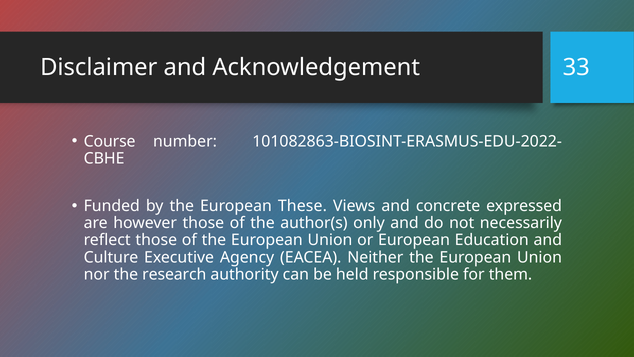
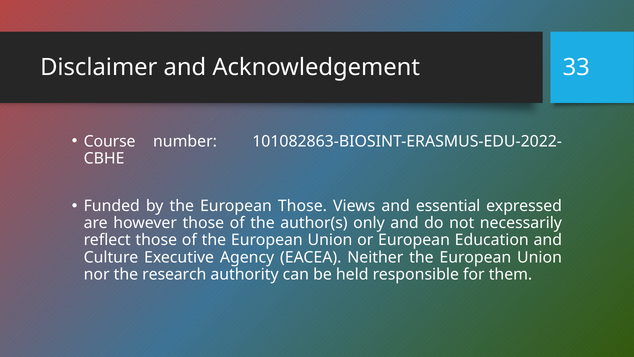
European These: These -> Those
concrete: concrete -> essential
